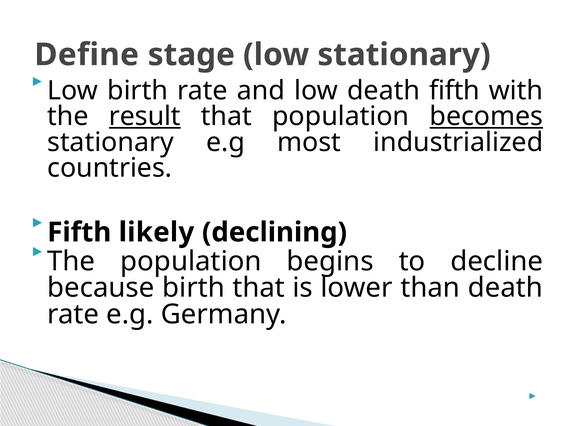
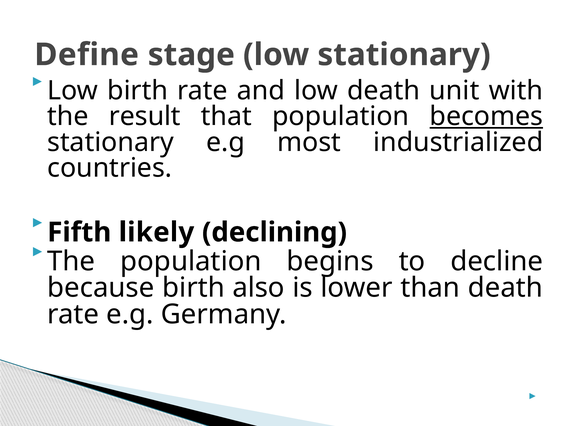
death fifth: fifth -> unit
result underline: present -> none
birth that: that -> also
